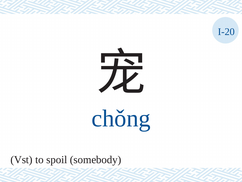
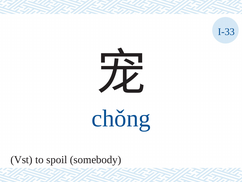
I-20: I-20 -> I-33
